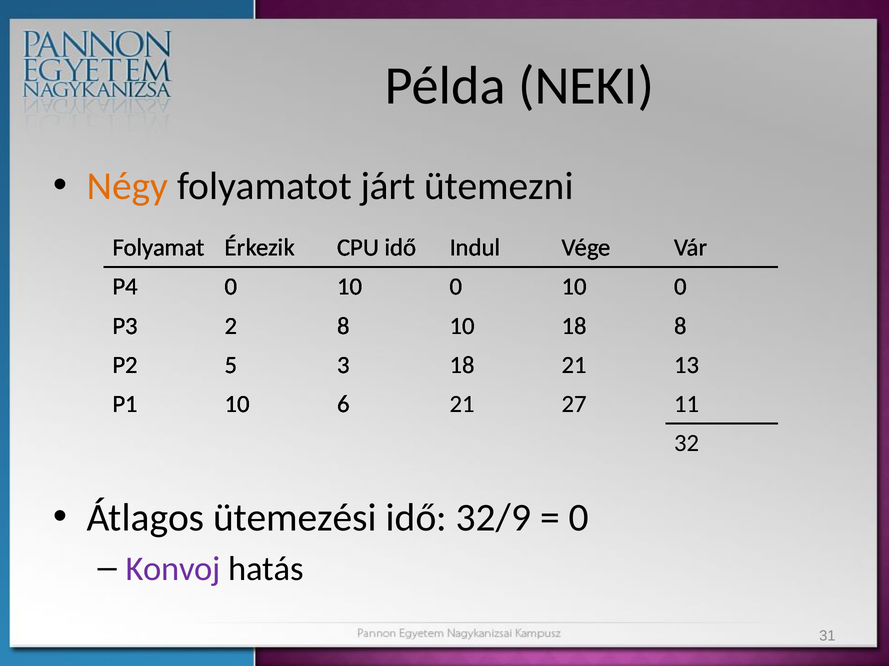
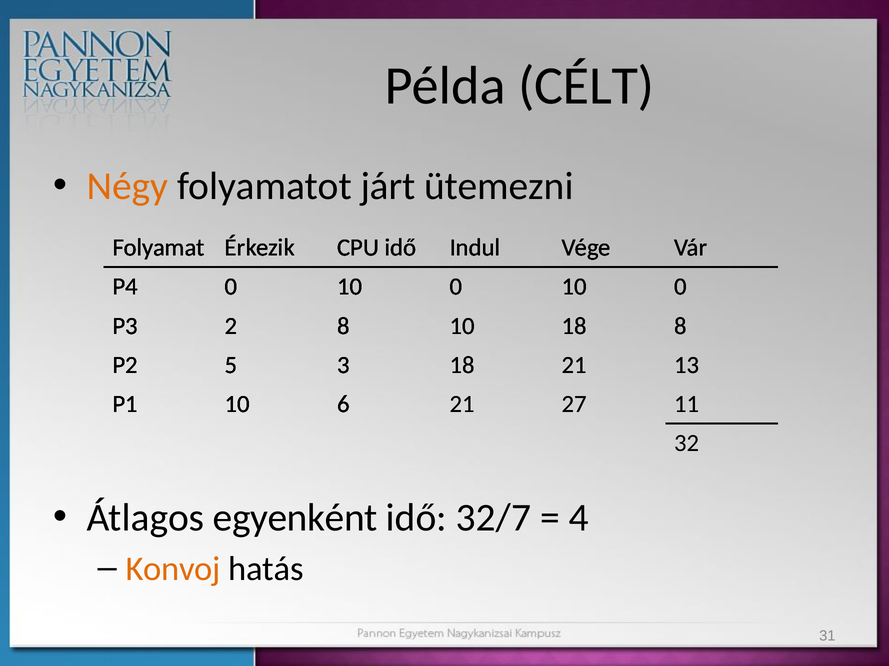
NEKI: NEKI -> CÉLT
ütemezési: ütemezési -> egyenként
32/9: 32/9 -> 32/7
0 at (579, 519): 0 -> 4
Konvoj colour: purple -> orange
